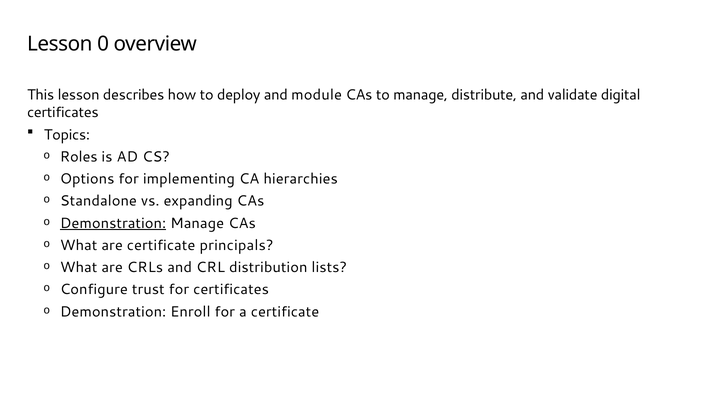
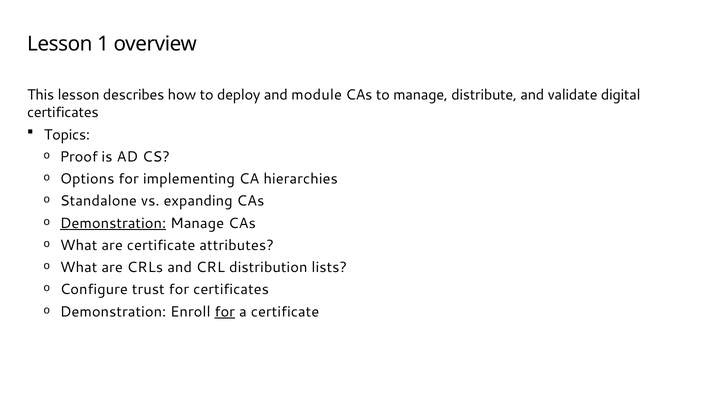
0: 0 -> 1
Roles: Roles -> Proof
principals: principals -> attributes
for at (225, 312) underline: none -> present
